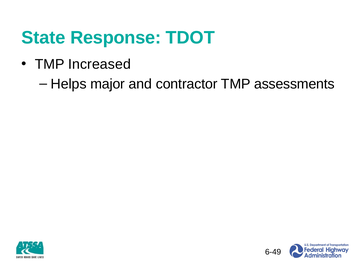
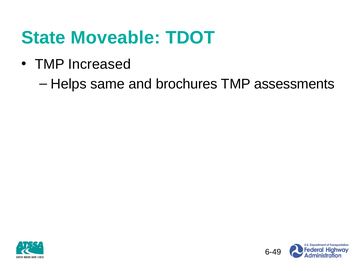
Response: Response -> Moveable
major: major -> same
contractor: contractor -> brochures
